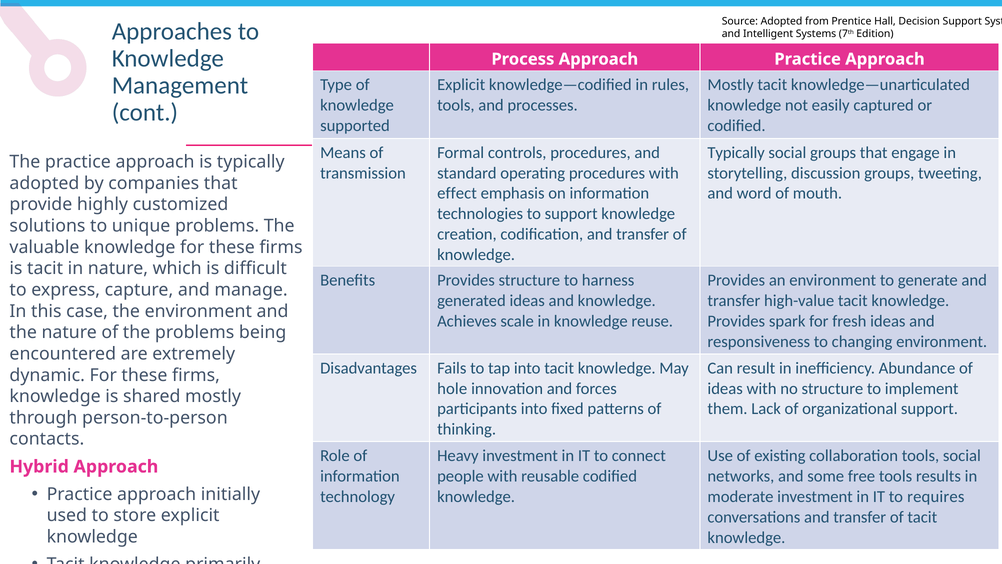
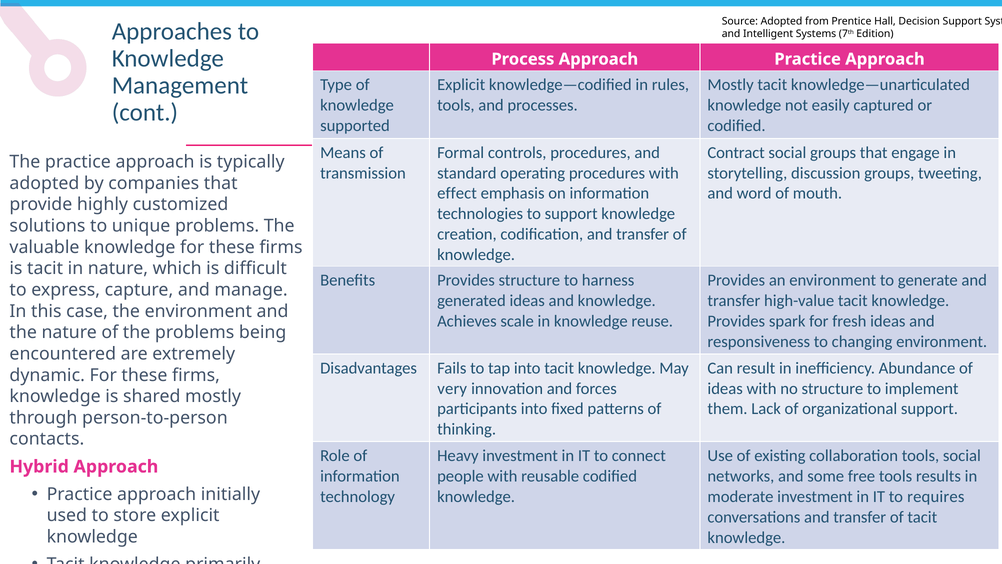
Typically at (736, 152): Typically -> Contract
hole: hole -> very
